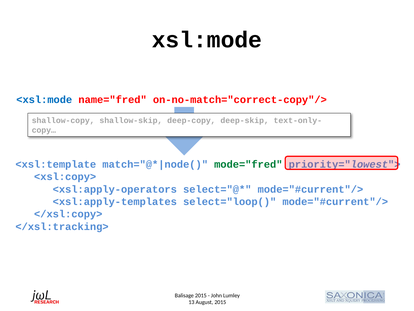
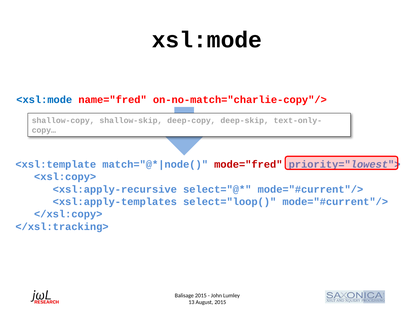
on-no-match="correct-copy"/>: on-no-match="correct-copy"/> -> on-no-match="charlie-copy"/>
mode="fred colour: green -> red
<xsl:apply-operators: <xsl:apply-operators -> <xsl:apply-recursive
